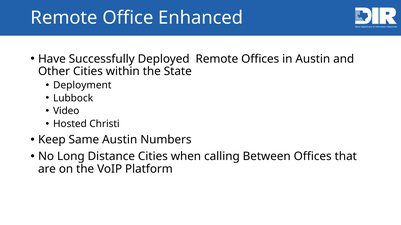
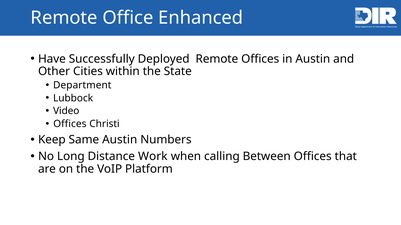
Deployment: Deployment -> Department
Hosted at (70, 124): Hosted -> Offices
Distance Cities: Cities -> Work
